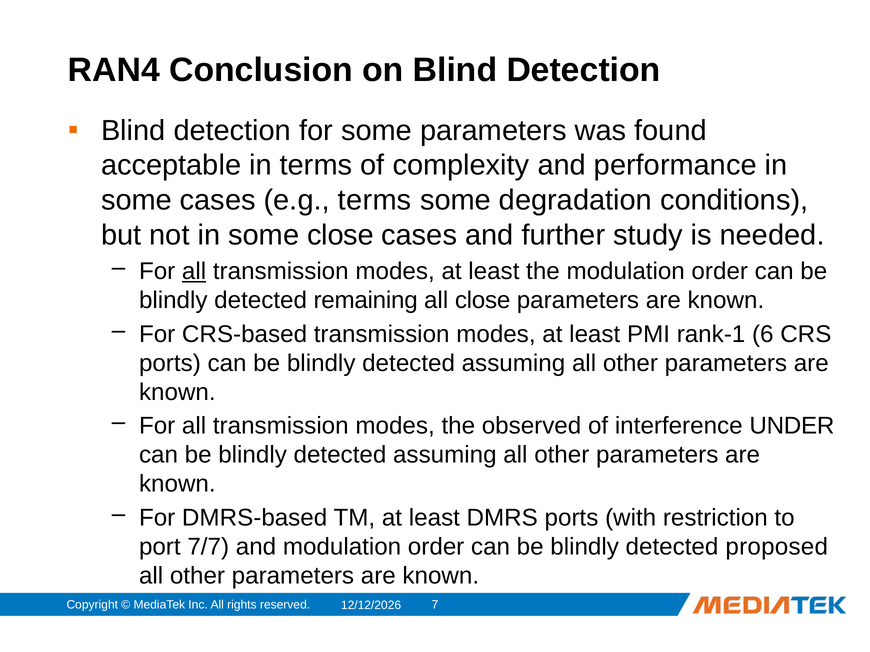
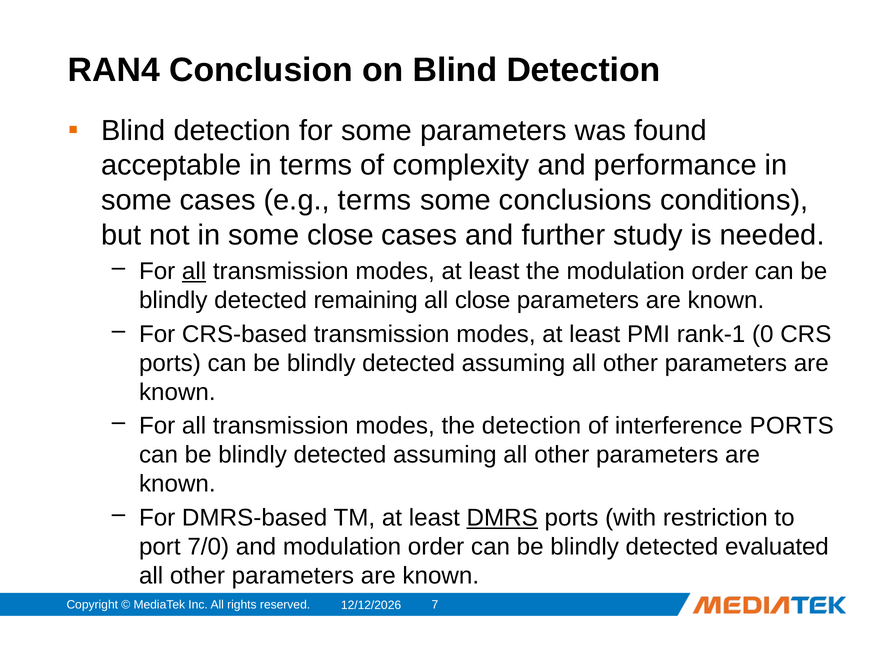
degradation: degradation -> conclusions
6: 6 -> 0
the observed: observed -> detection
interference UNDER: UNDER -> PORTS
DMRS underline: none -> present
7/7: 7/7 -> 7/0
proposed: proposed -> evaluated
